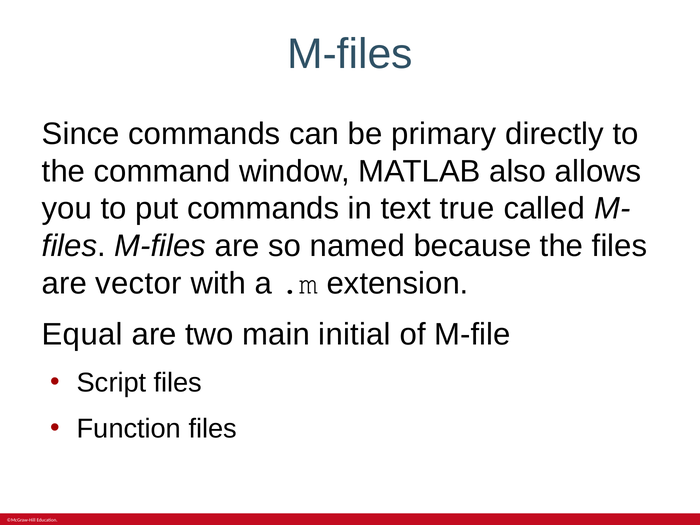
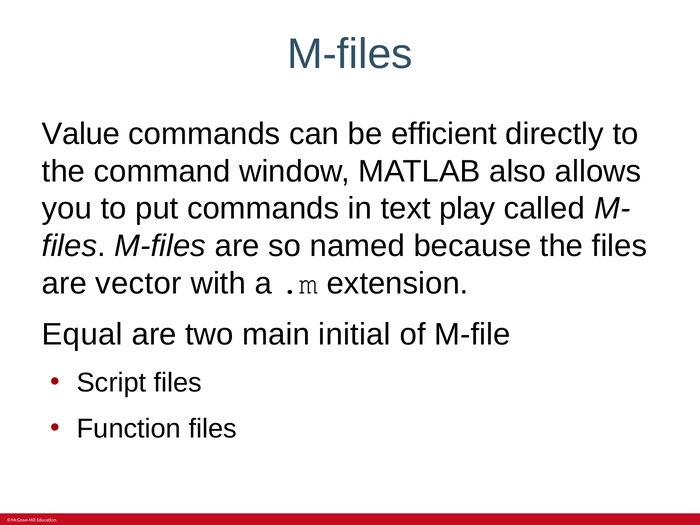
Since: Since -> Value
primary: primary -> efficient
true: true -> play
